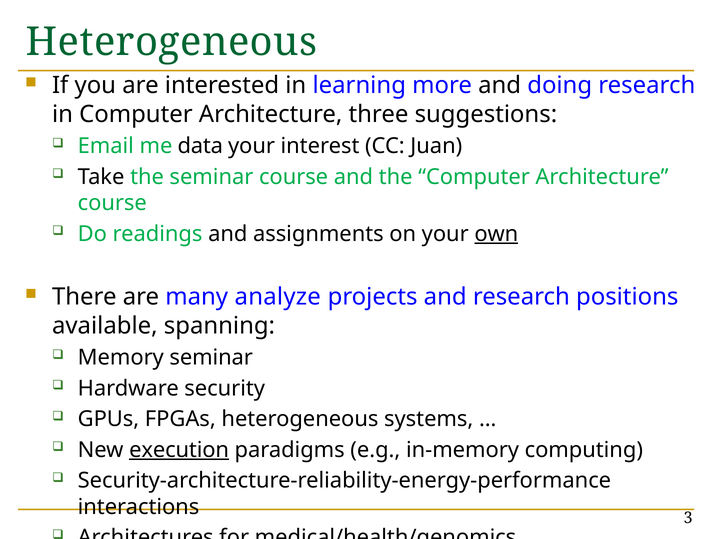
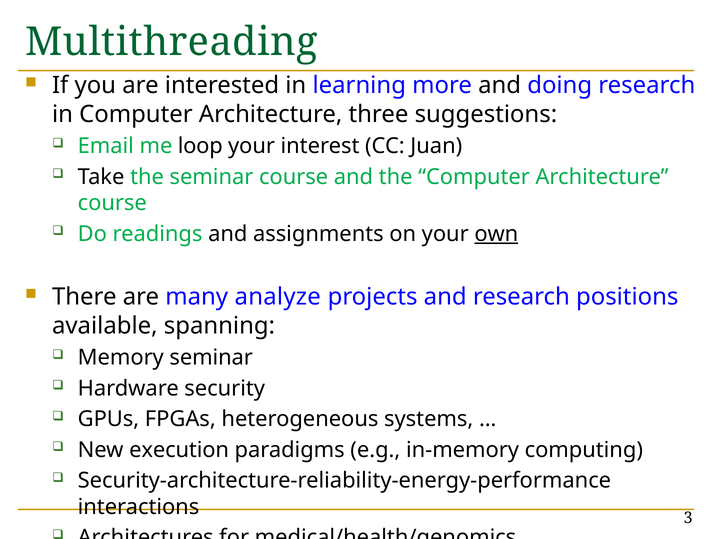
Heterogeneous at (171, 42): Heterogeneous -> Multithreading
data: data -> loop
execution underline: present -> none
